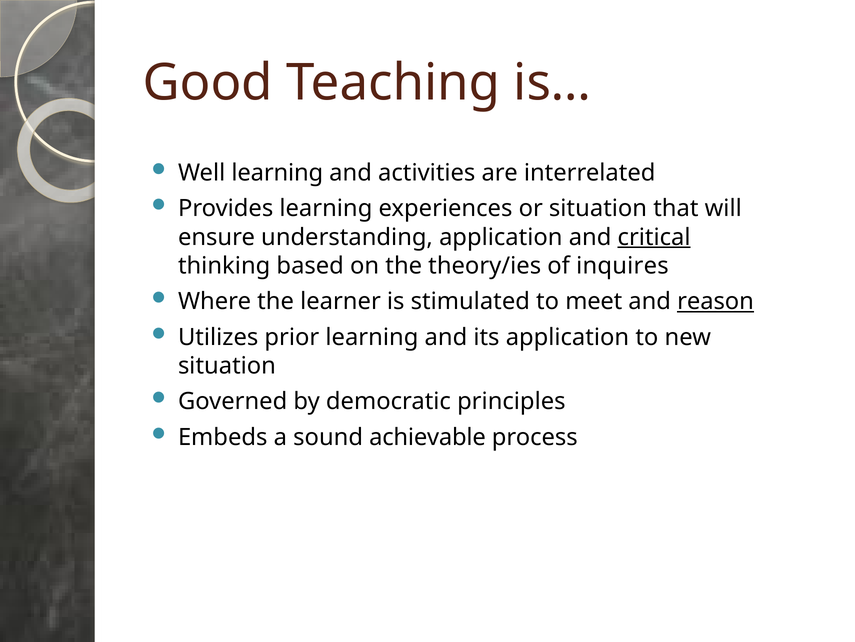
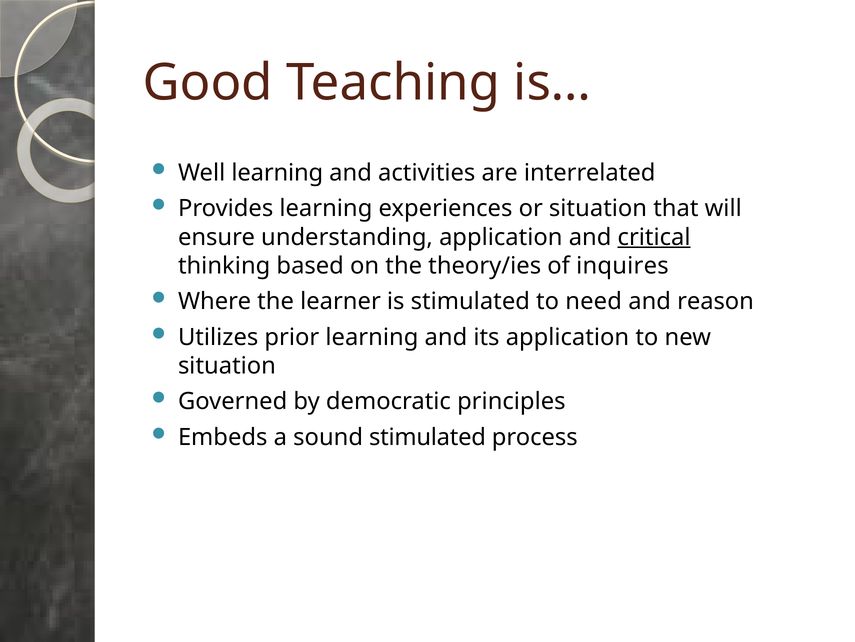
meet: meet -> need
reason underline: present -> none
sound achievable: achievable -> stimulated
